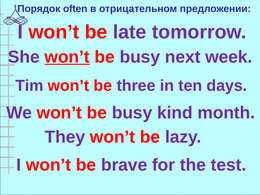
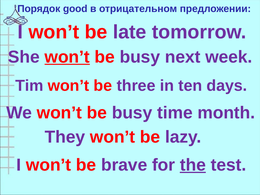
often: often -> good
kind: kind -> time
the underline: none -> present
